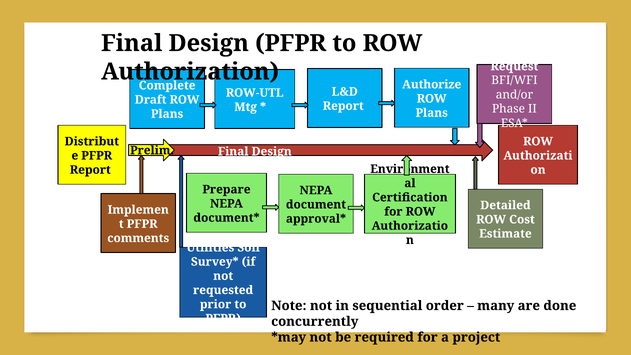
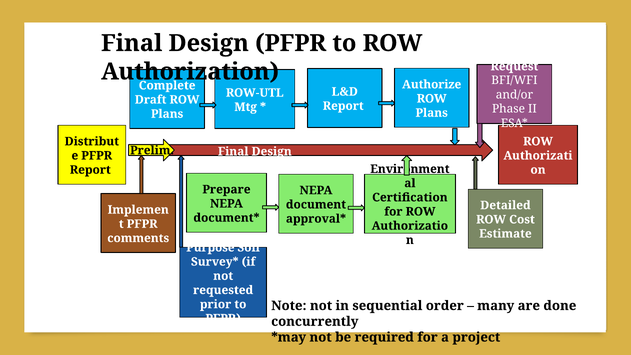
Utilities: Utilities -> Purpose
